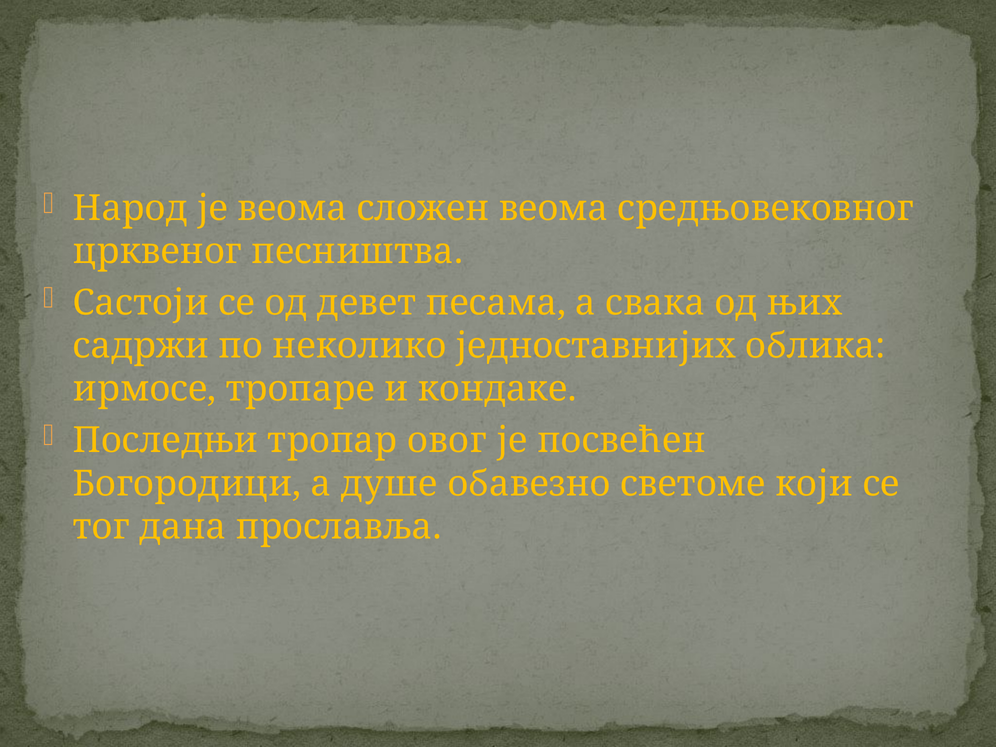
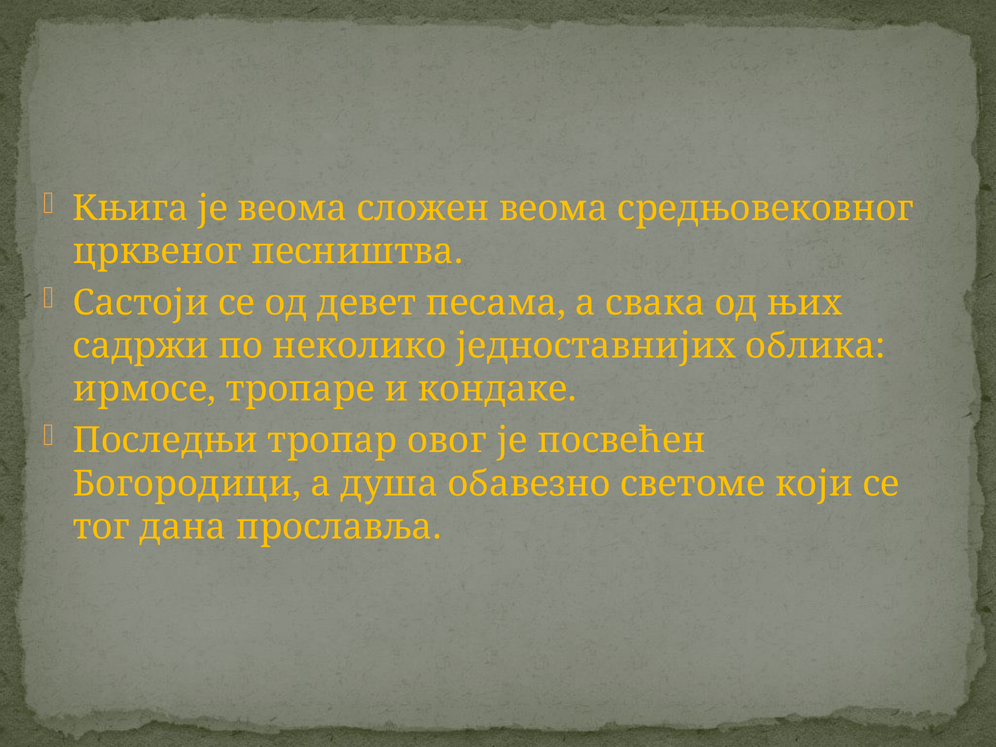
Народ: Народ -> Књига
душе: душе -> душа
